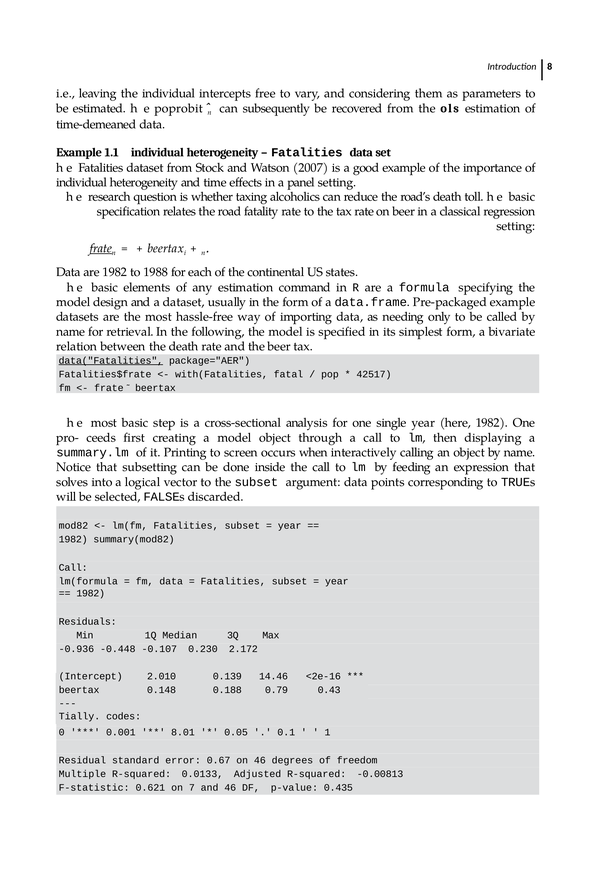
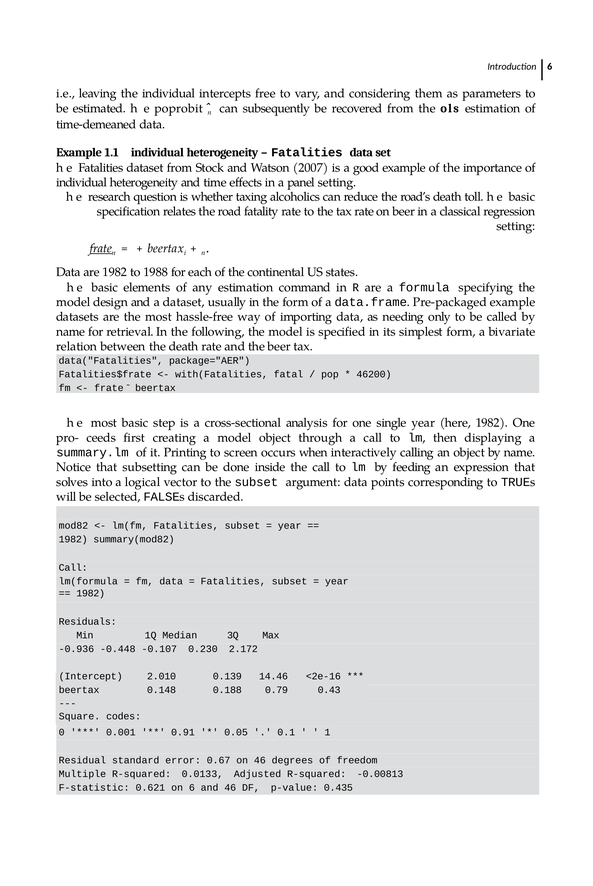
Introduction 8: 8 -> 6
data("Fatalities underline: present -> none
42517: 42517 -> 46200
Tially: Tially -> Square
8.01: 8.01 -> 0.91
on 7: 7 -> 6
